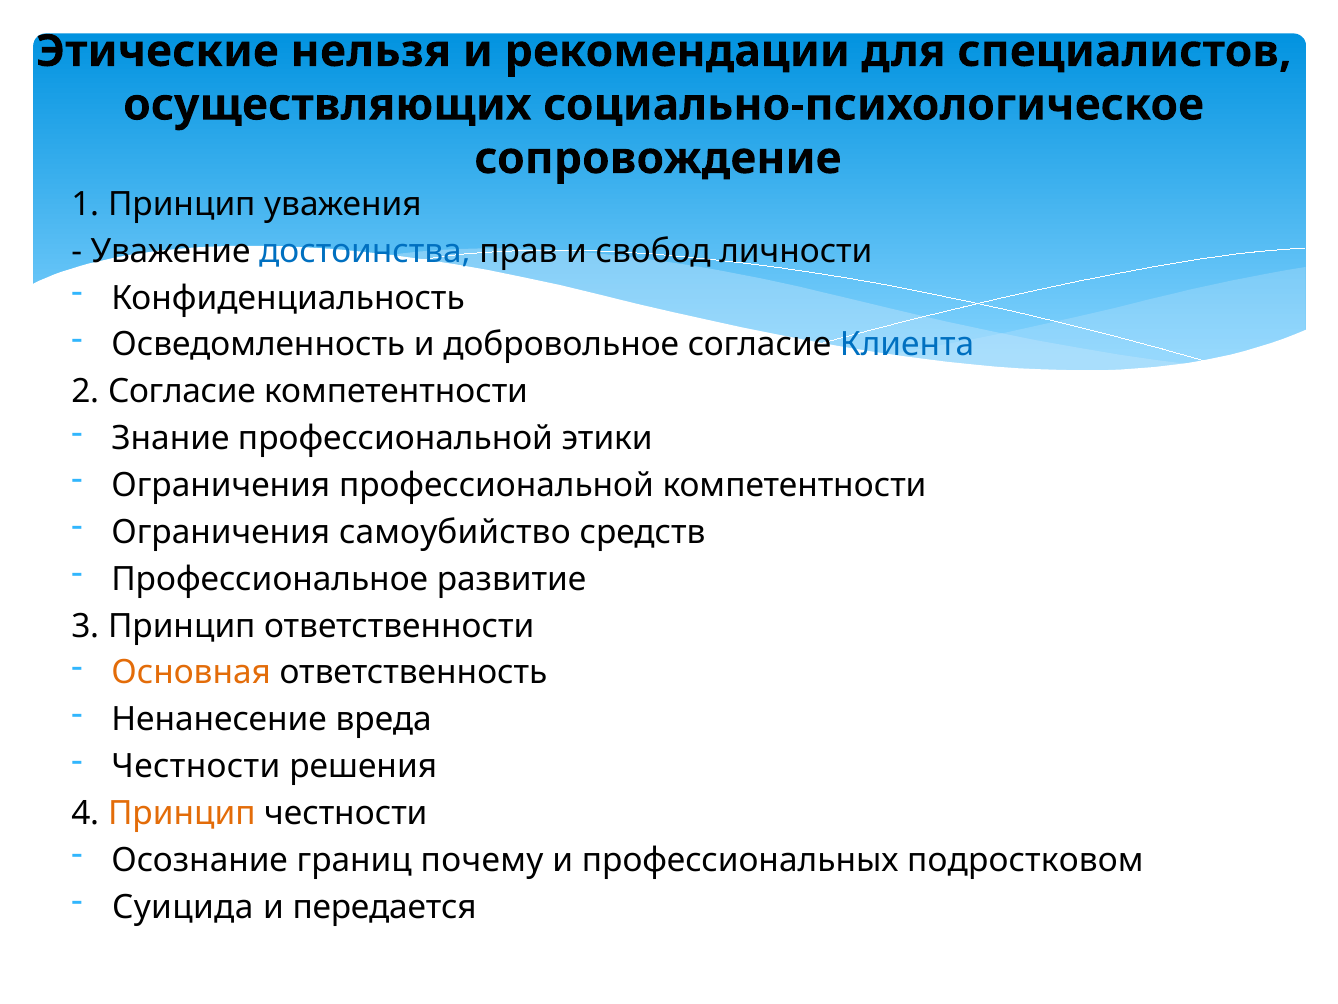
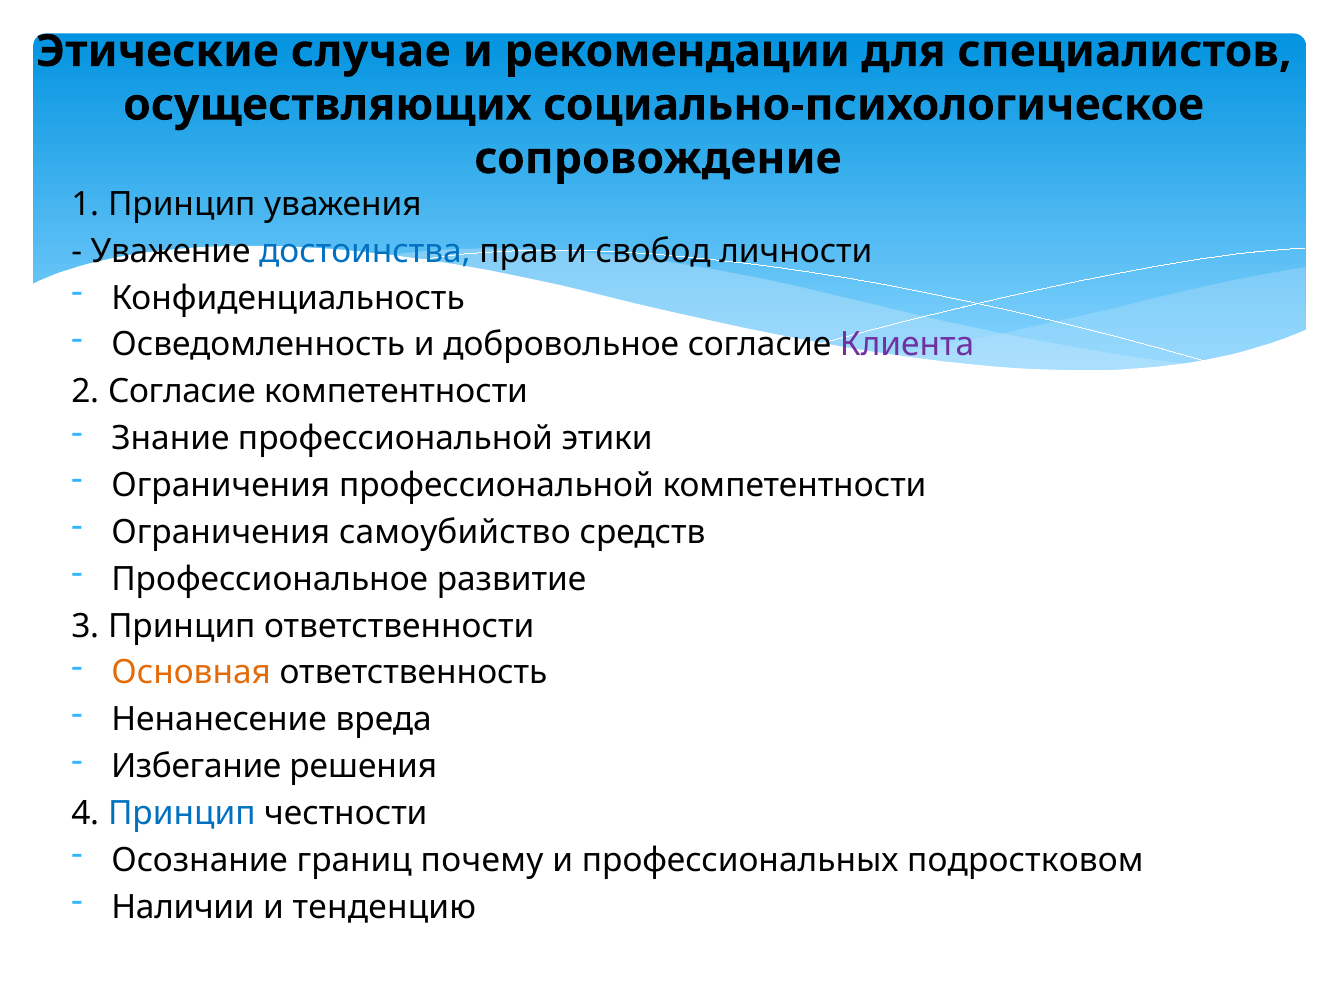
нельзя: нельзя -> случае
Клиента colour: blue -> purple
Честности at (196, 766): Честности -> Избегание
Принцип at (182, 813) colour: orange -> blue
Суицида: Суицида -> Наличии
передается: передается -> тенденцию
